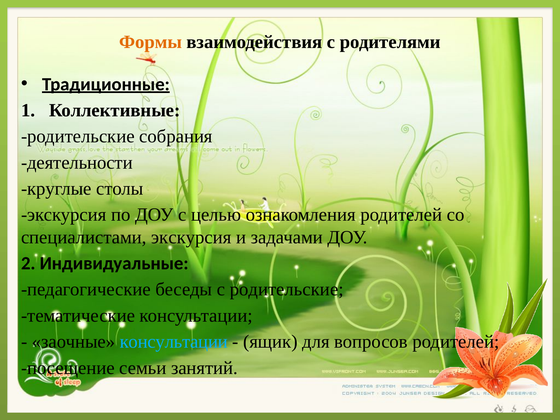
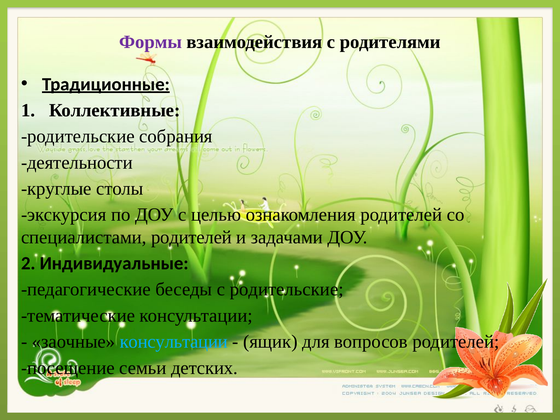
Формы colour: orange -> purple
специалистами экскурсия: экскурсия -> родителей
занятий: занятий -> детских
